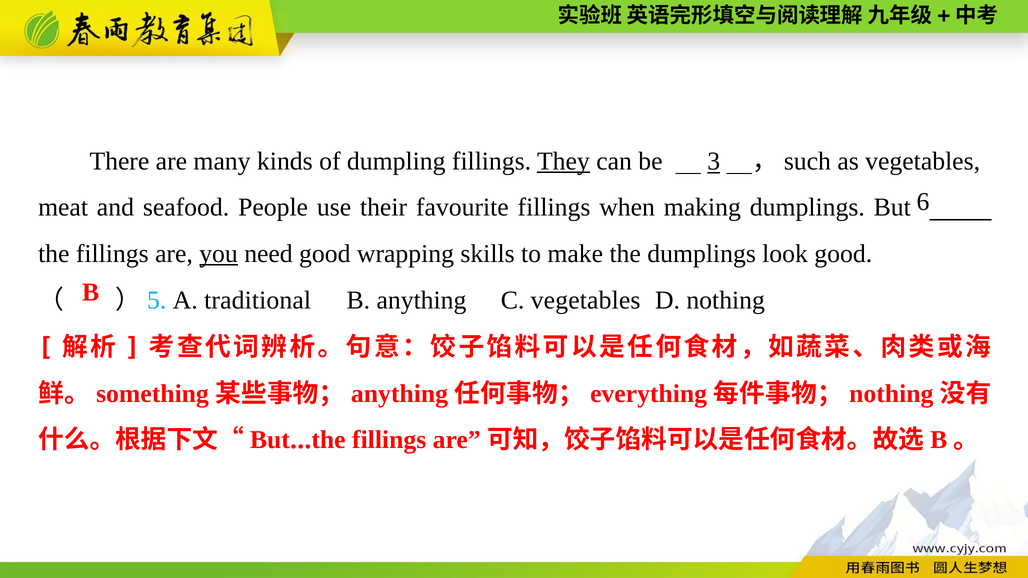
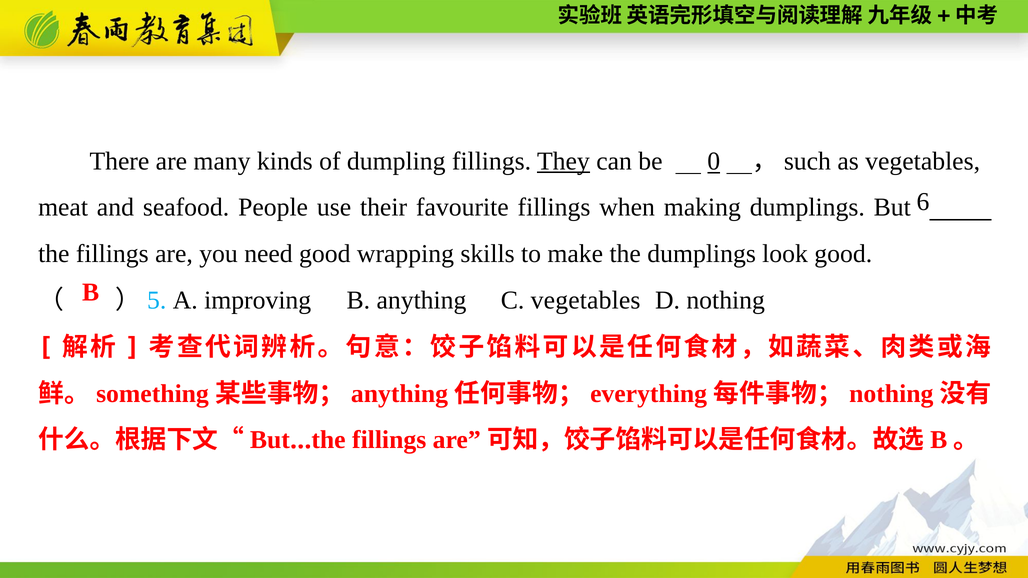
3: 3 -> 0
you underline: present -> none
traditional: traditional -> improving
